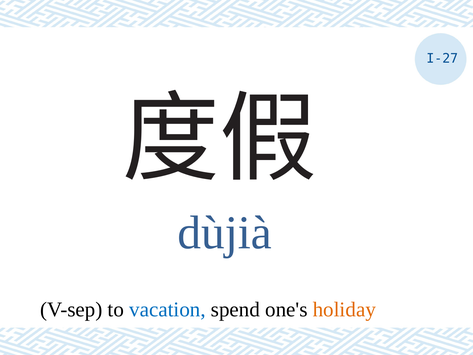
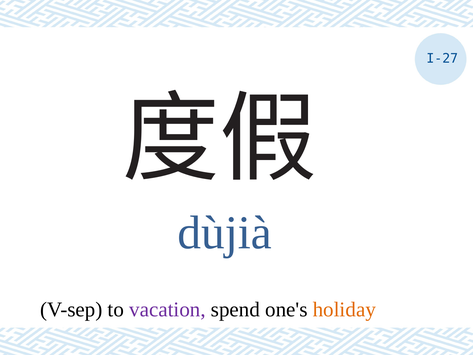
vacation colour: blue -> purple
